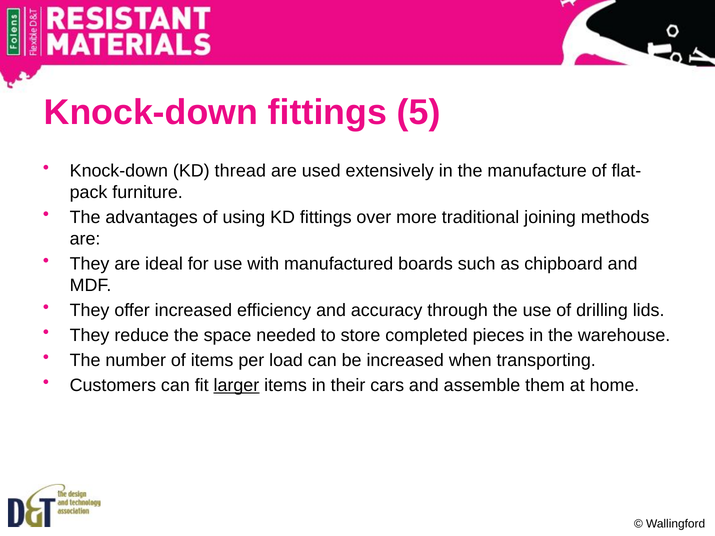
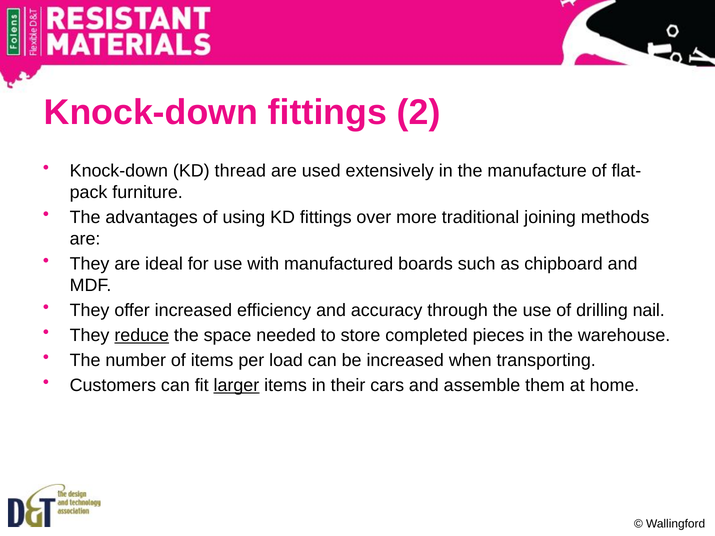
5: 5 -> 2
lids: lids -> nail
reduce underline: none -> present
